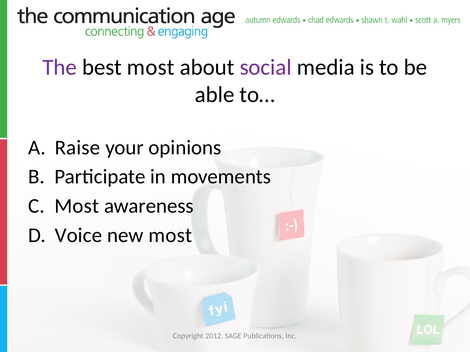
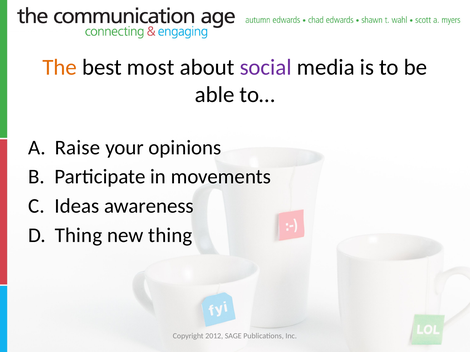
The colour: purple -> orange
Most at (77, 206): Most -> Ideas
Voice at (79, 236): Voice -> Thing
new most: most -> thing
